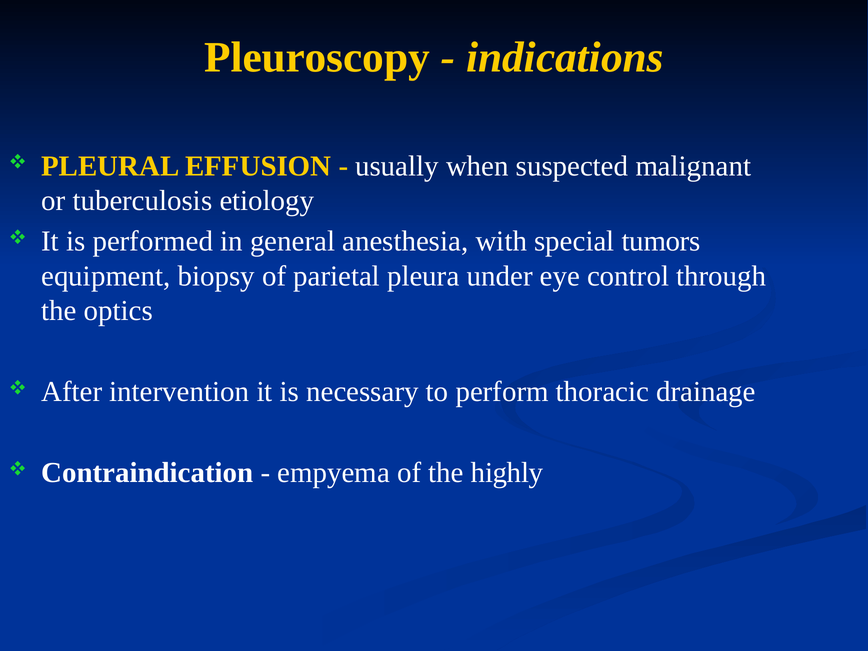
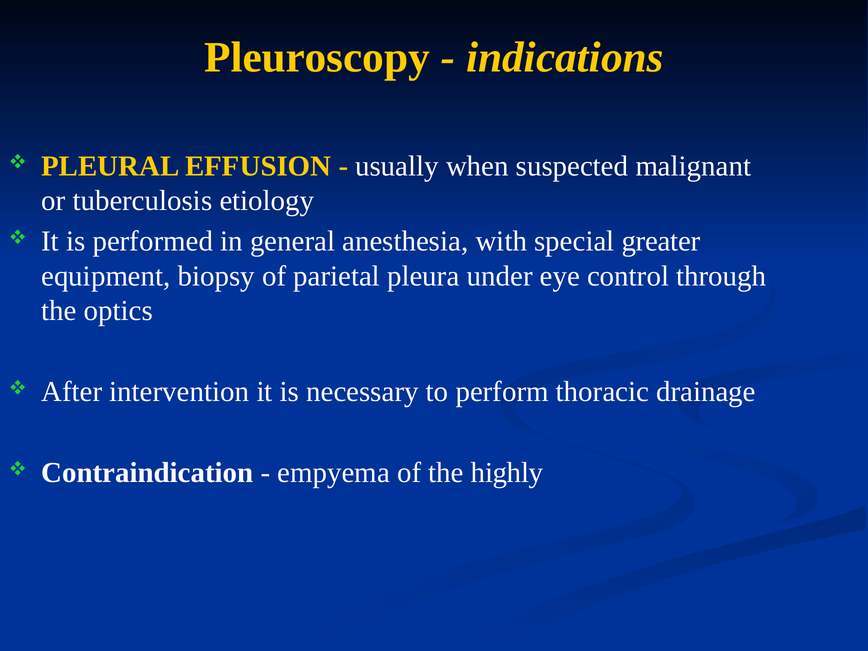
tumors: tumors -> greater
